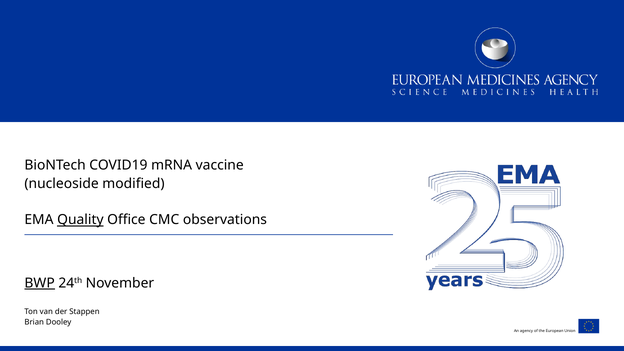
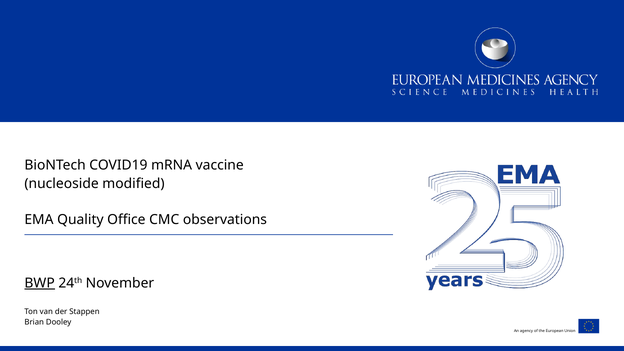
Quality underline: present -> none
